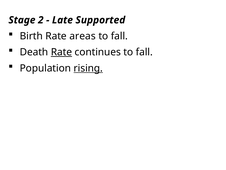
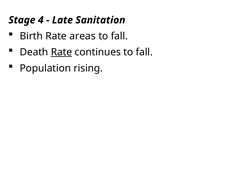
2: 2 -> 4
Supported: Supported -> Sanitation
rising underline: present -> none
